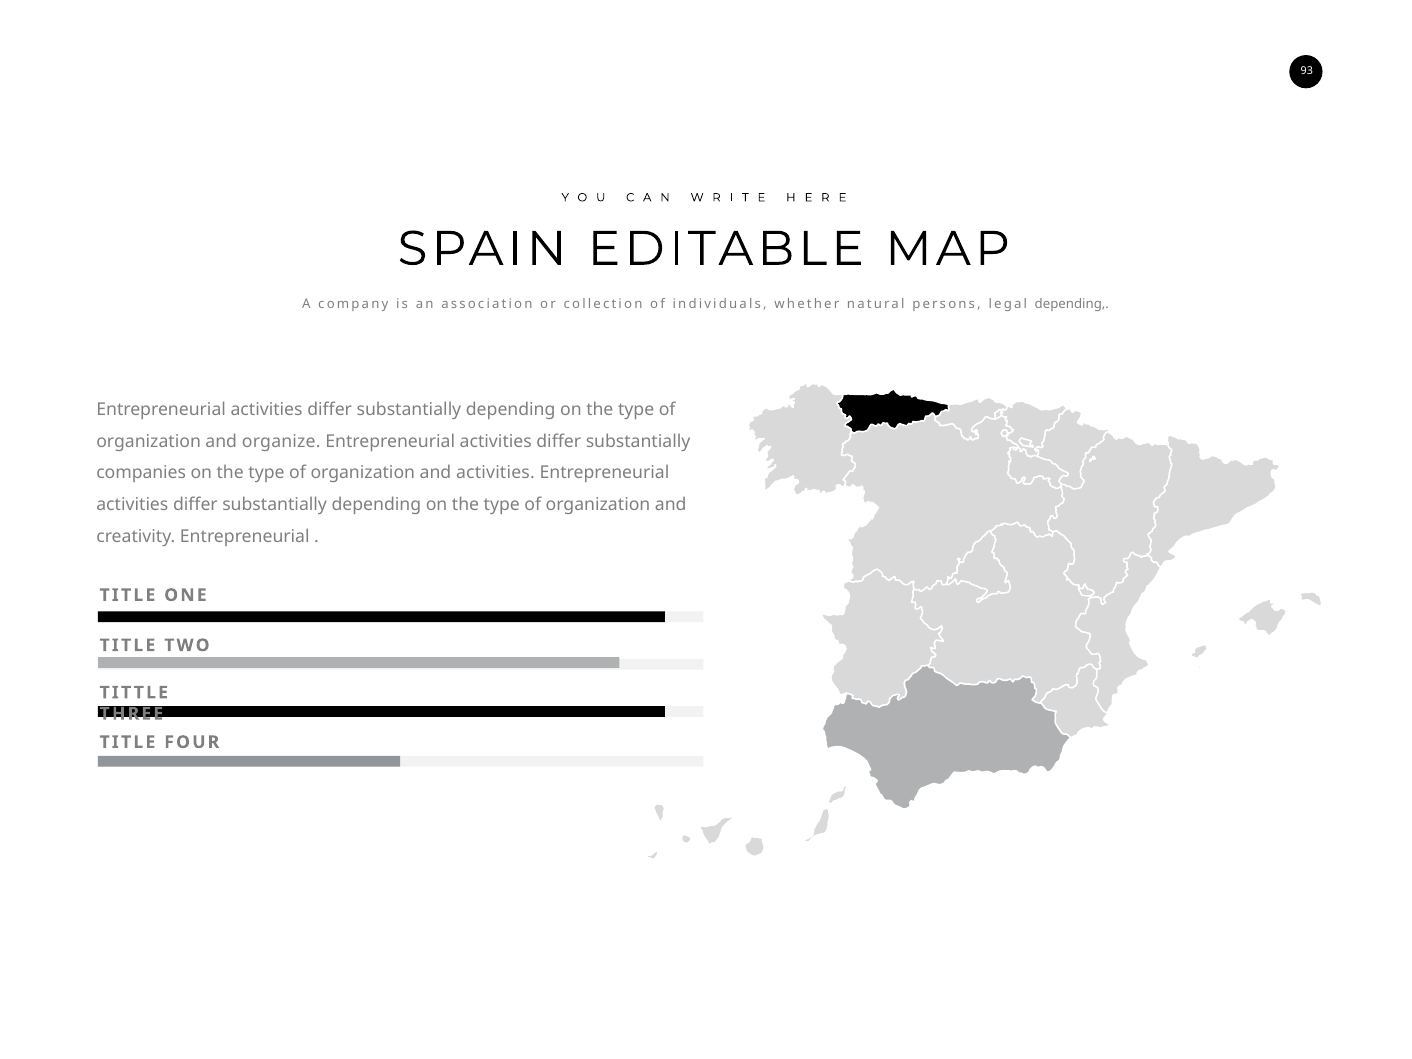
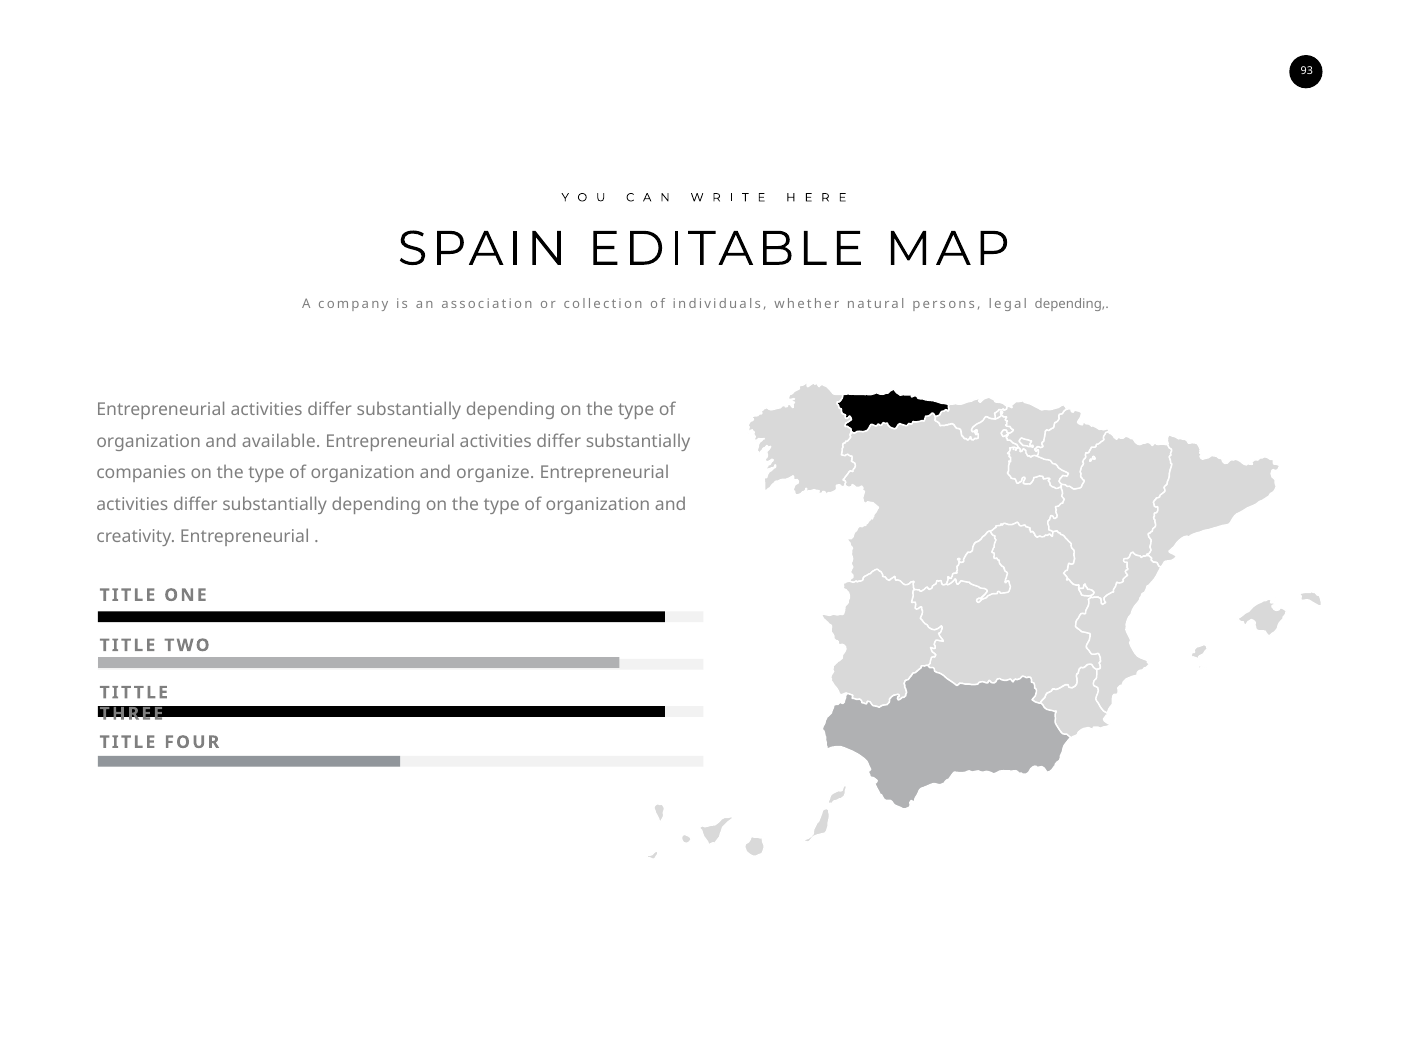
organize: organize -> available
and activities: activities -> organize
